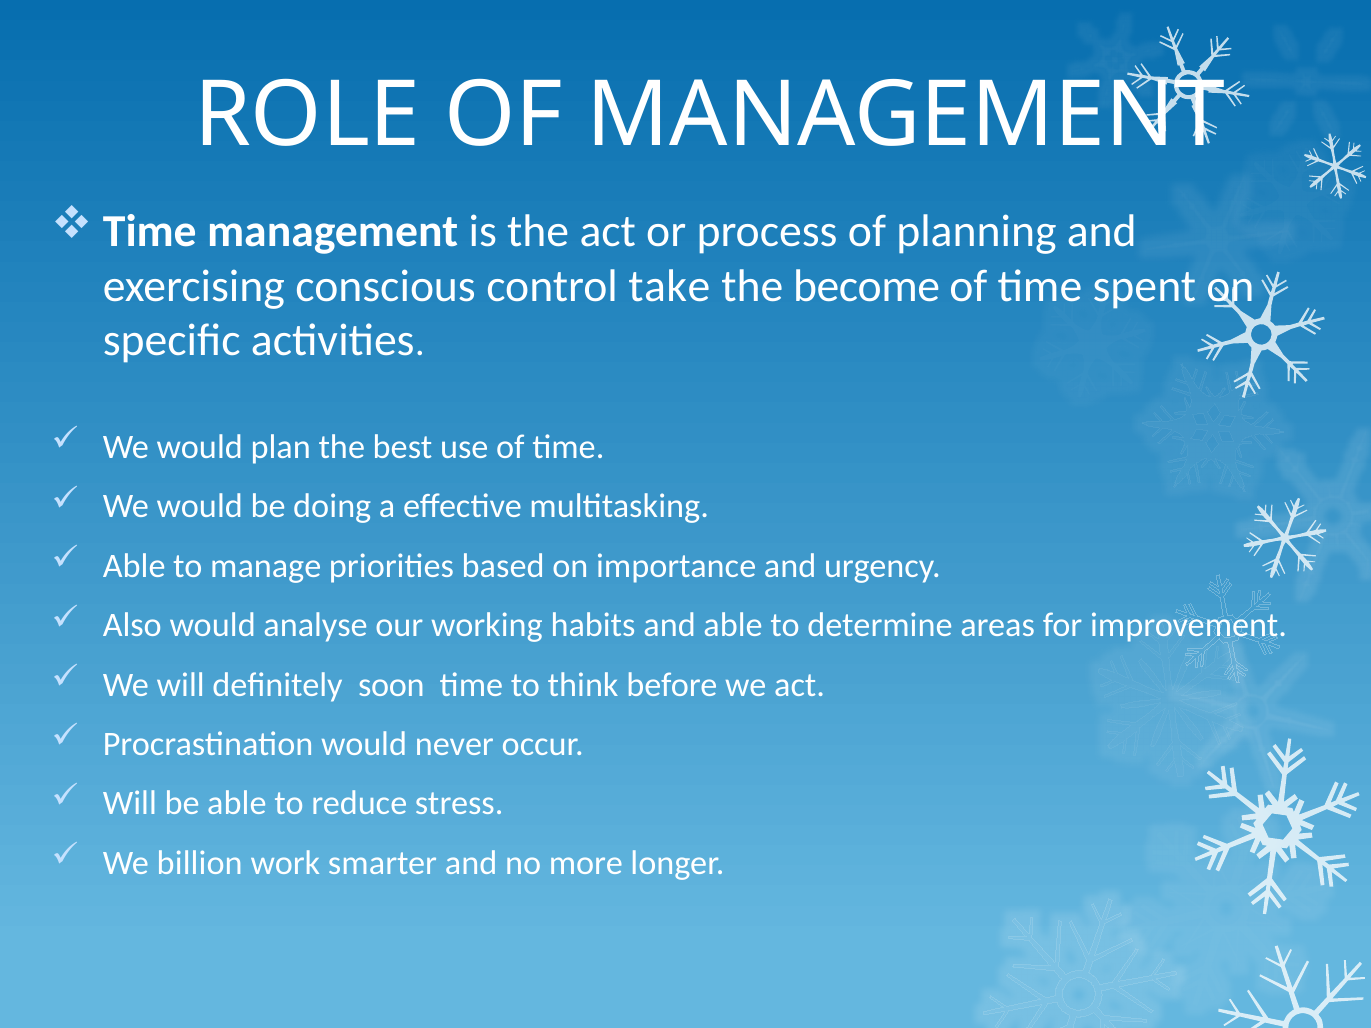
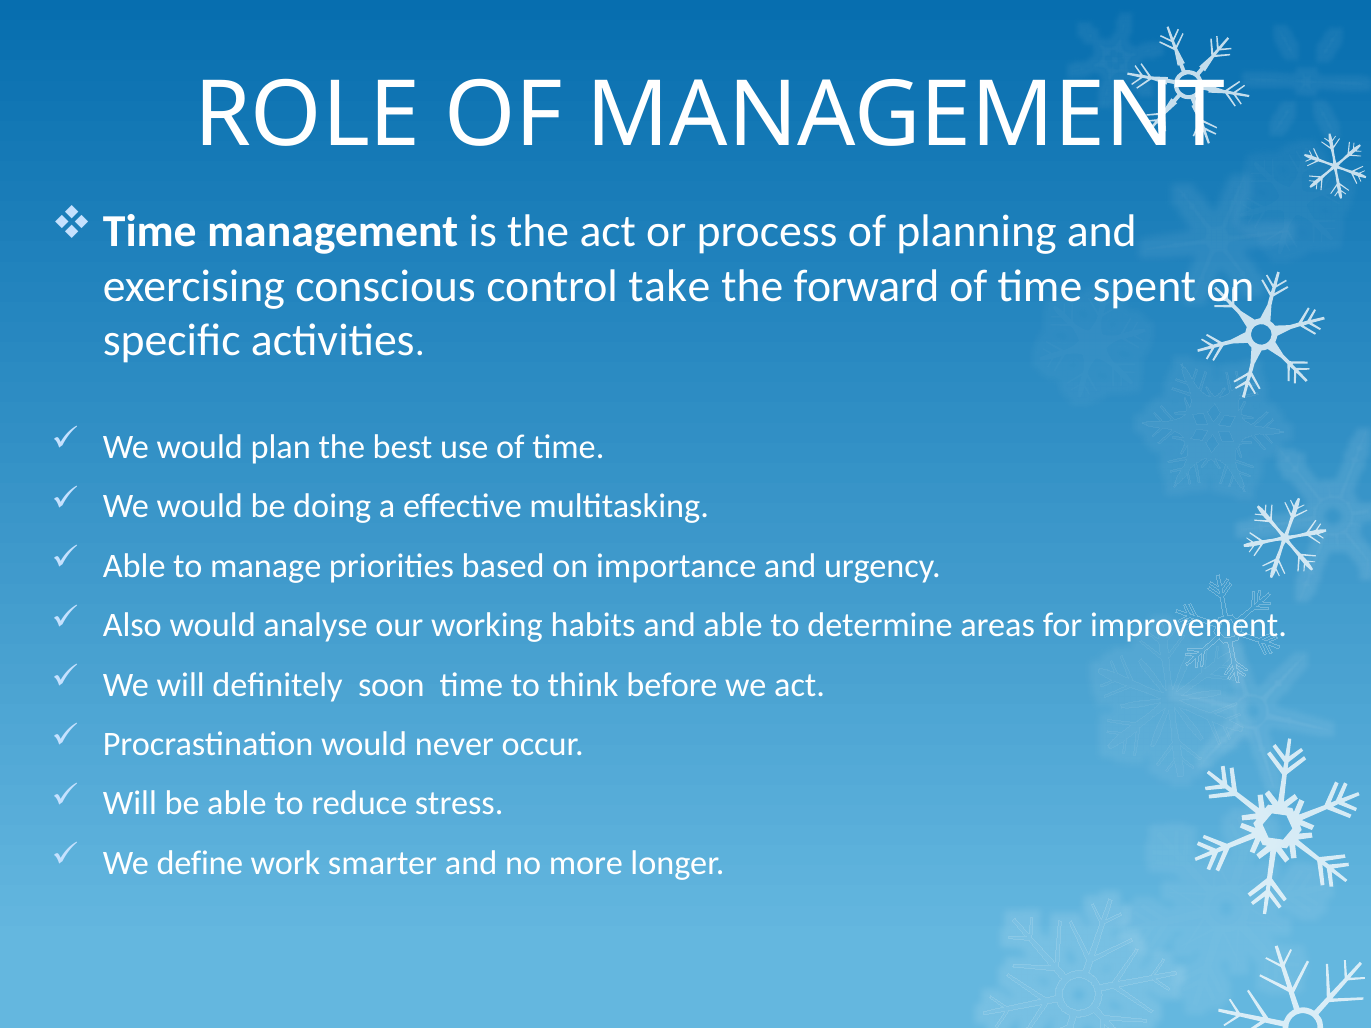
become: become -> forward
billion: billion -> define
